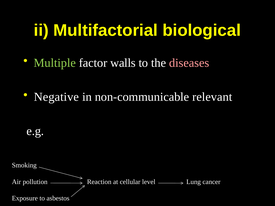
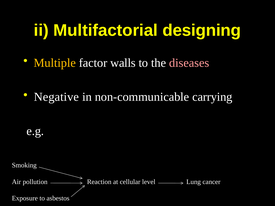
biological: biological -> designing
Multiple colour: light green -> yellow
relevant: relevant -> carrying
